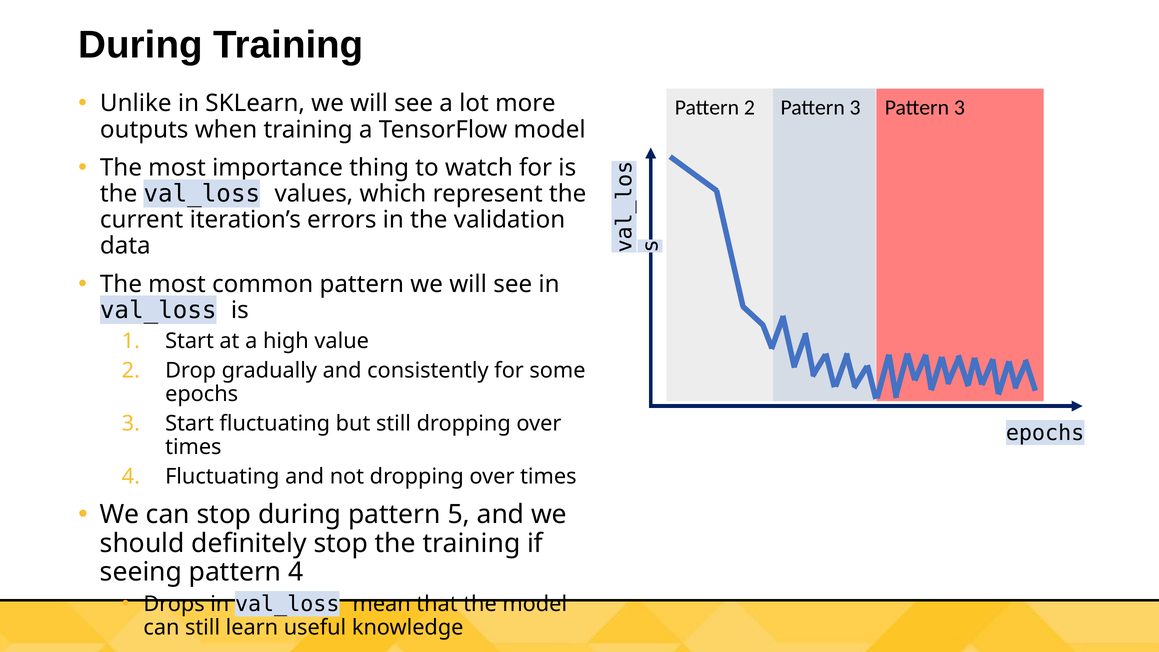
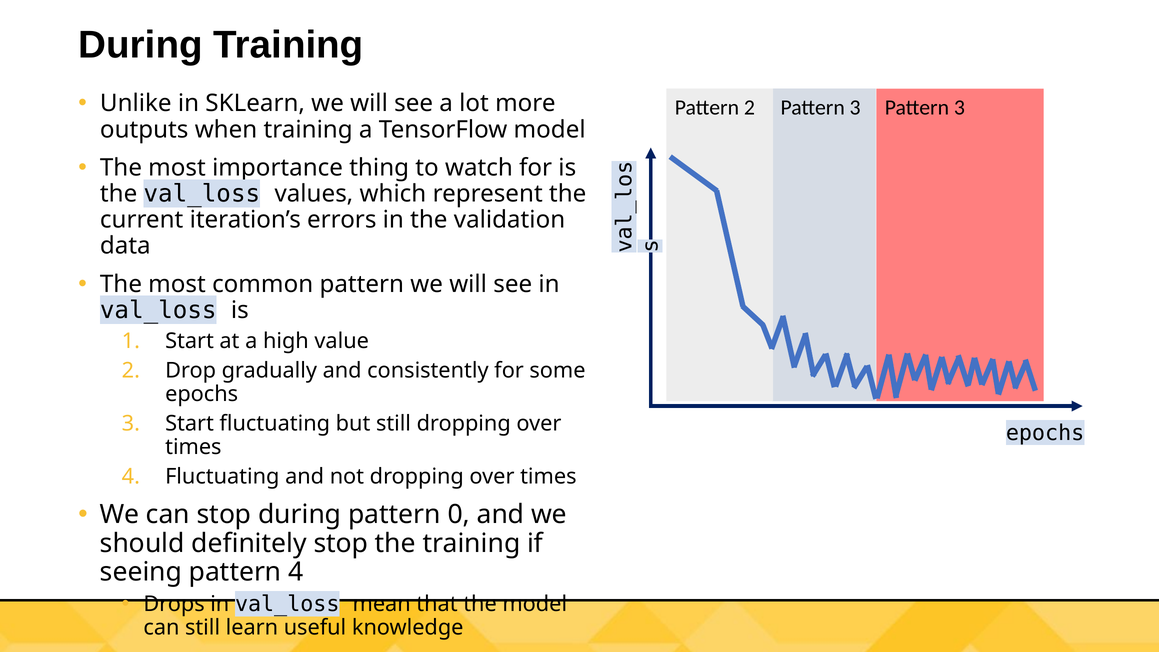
5: 5 -> 0
